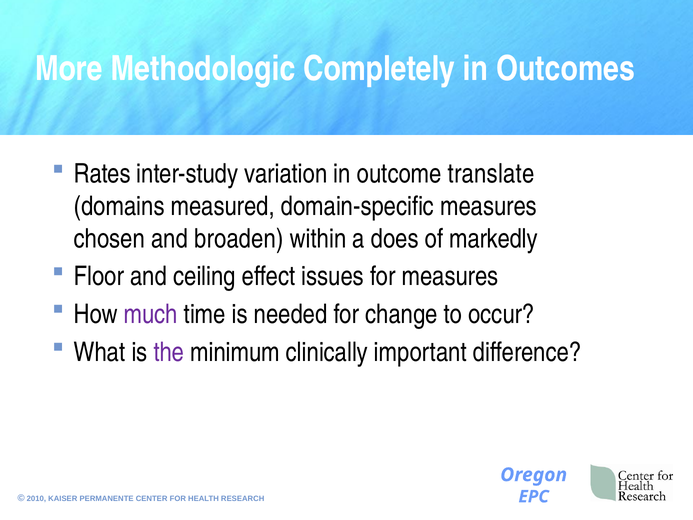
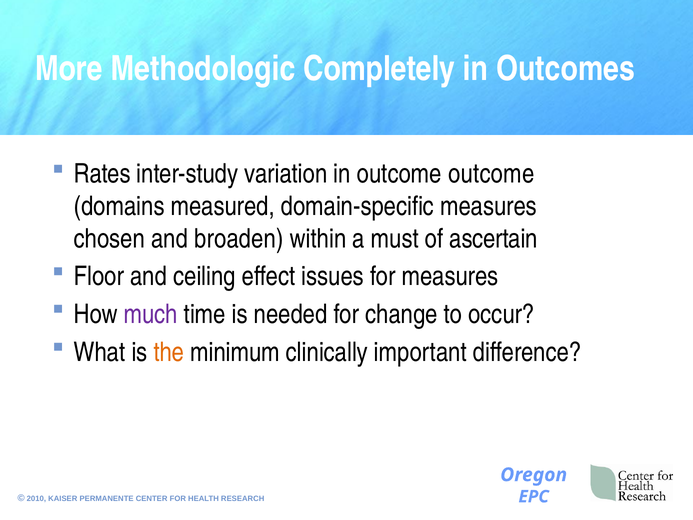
outcome translate: translate -> outcome
does: does -> must
markedly: markedly -> ascertain
the colour: purple -> orange
